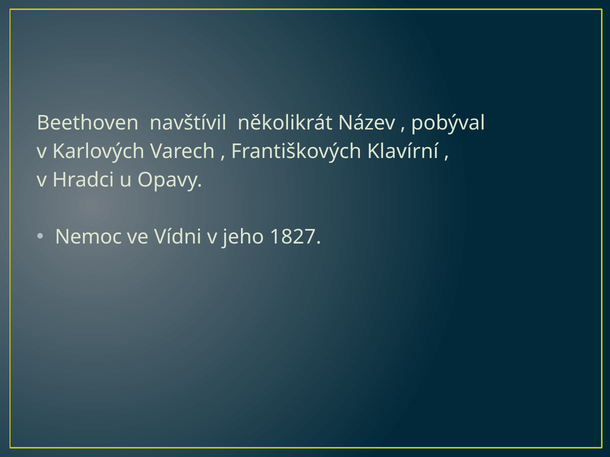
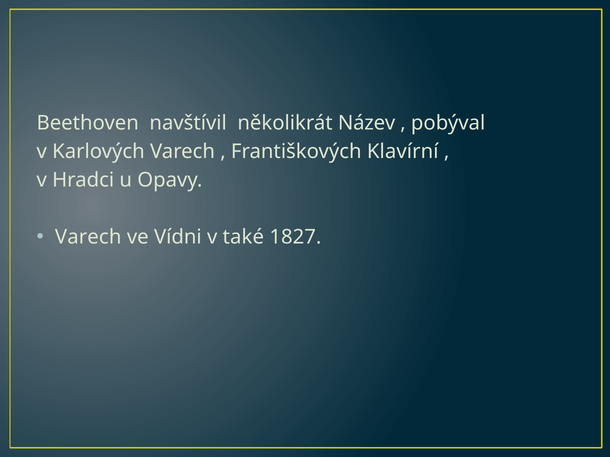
Nemoc at (88, 237): Nemoc -> Varech
jeho: jeho -> také
